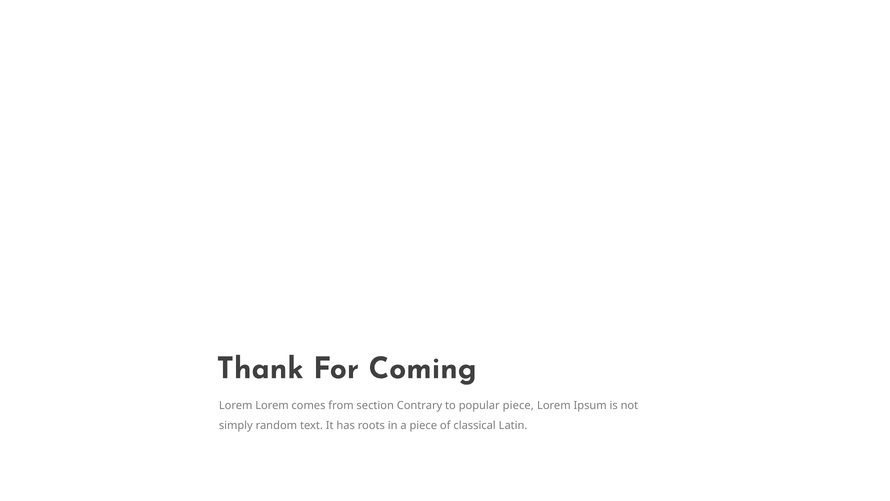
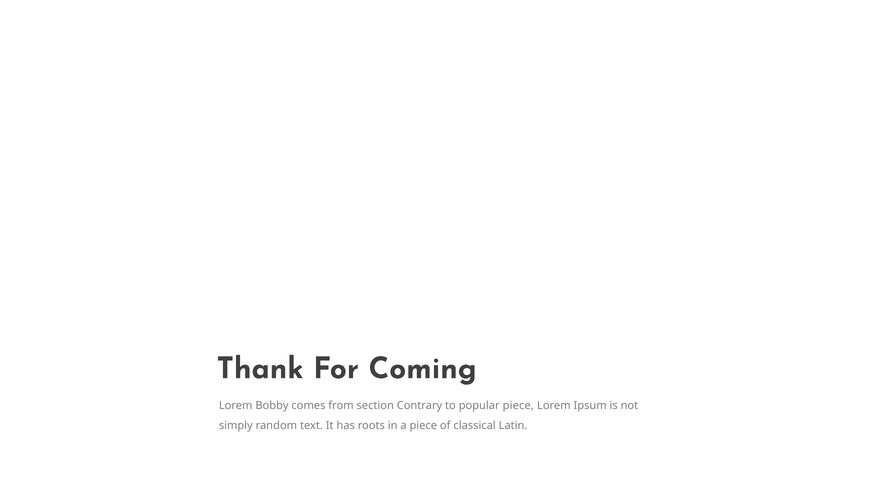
Lorem Lorem: Lorem -> Bobby
